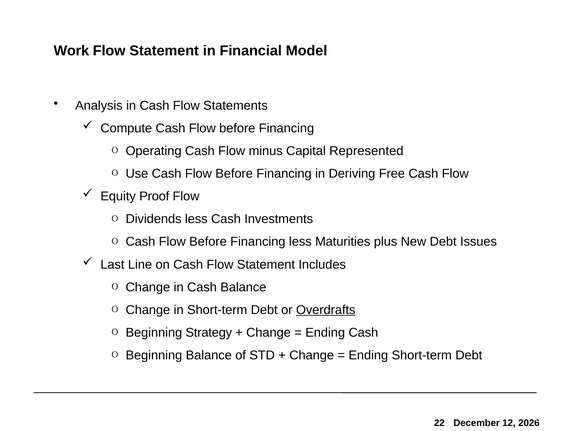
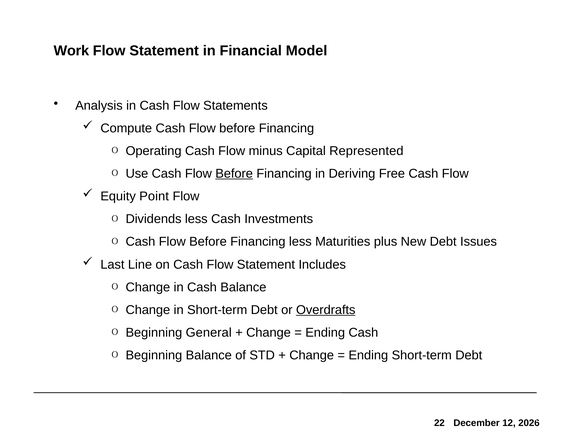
Before at (234, 174) underline: none -> present
Proof: Proof -> Point
Strategy: Strategy -> General
